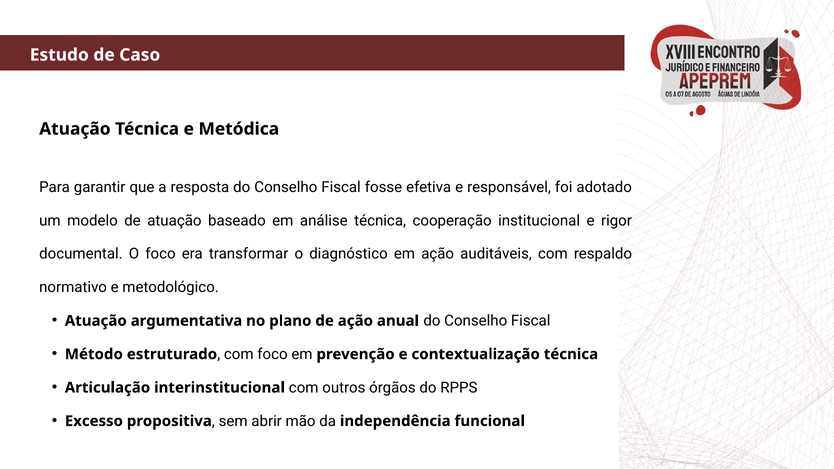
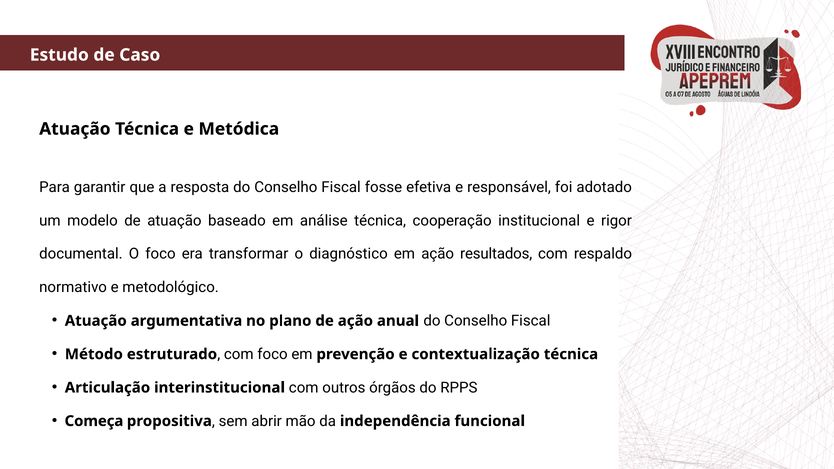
auditáveis: auditáveis -> resultados
Excesso: Excesso -> Começa
